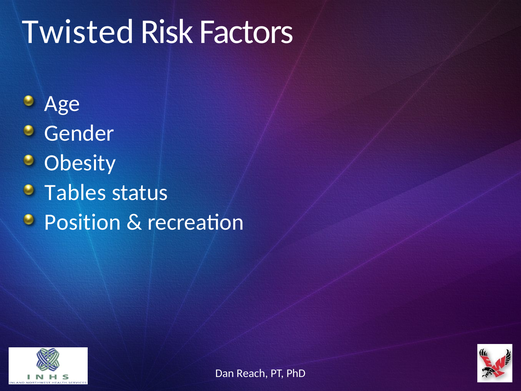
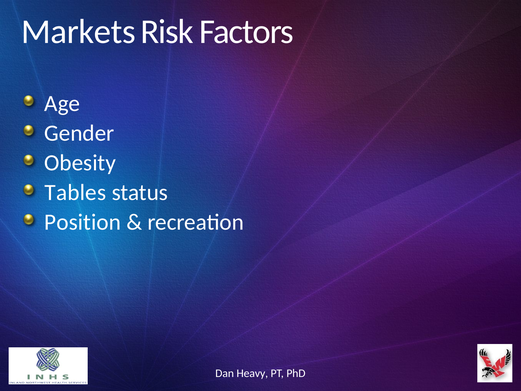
Twisted: Twisted -> Markets
Reach: Reach -> Heavy
